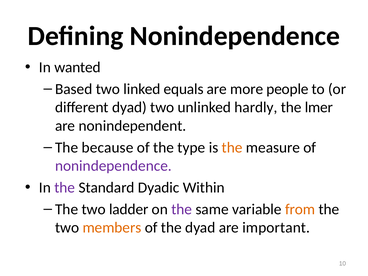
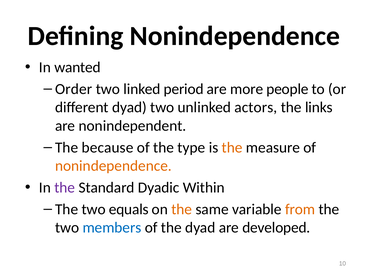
Based: Based -> Order
equals: equals -> period
hardly: hardly -> actors
lmer: lmer -> links
nonindependence at (113, 166) colour: purple -> orange
ladder: ladder -> equals
the at (182, 209) colour: purple -> orange
members colour: orange -> blue
important: important -> developed
